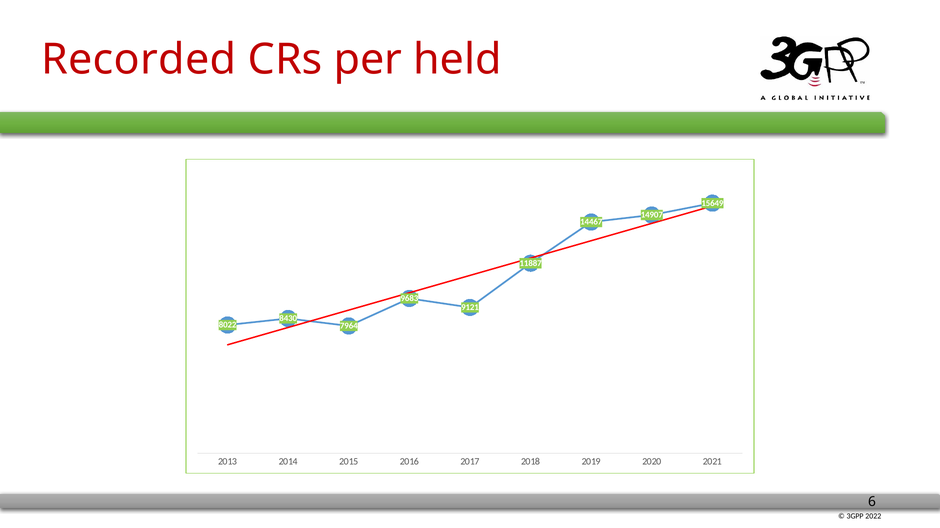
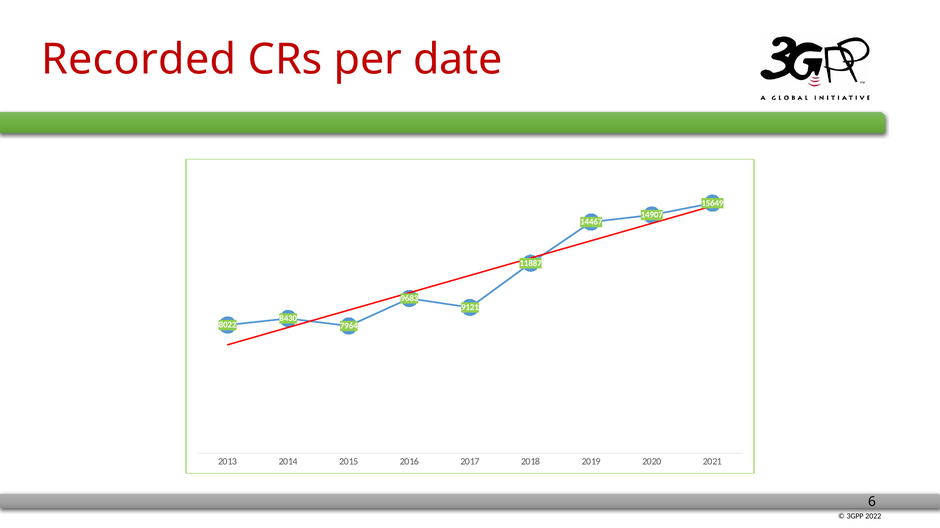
held: held -> date
